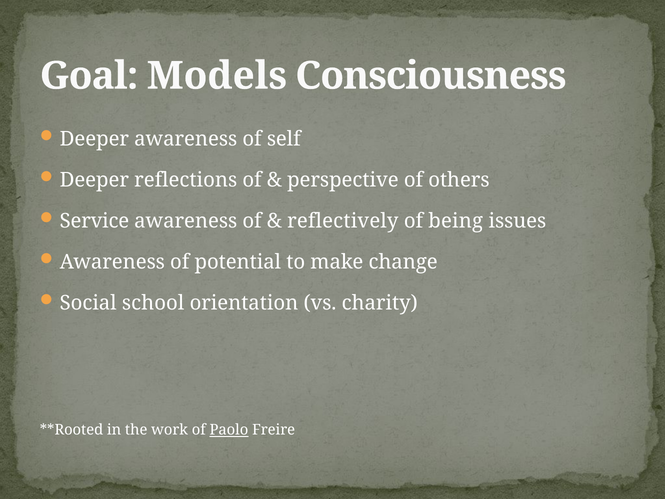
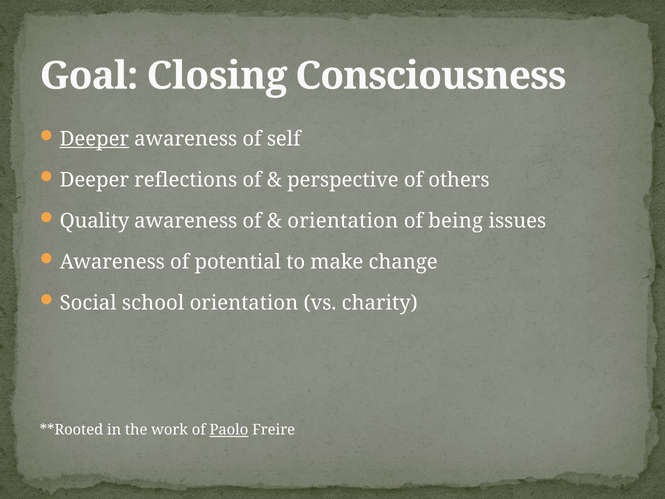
Models: Models -> Closing
Deeper at (94, 139) underline: none -> present
Service: Service -> Quality
reflectively at (343, 221): reflectively -> orientation
